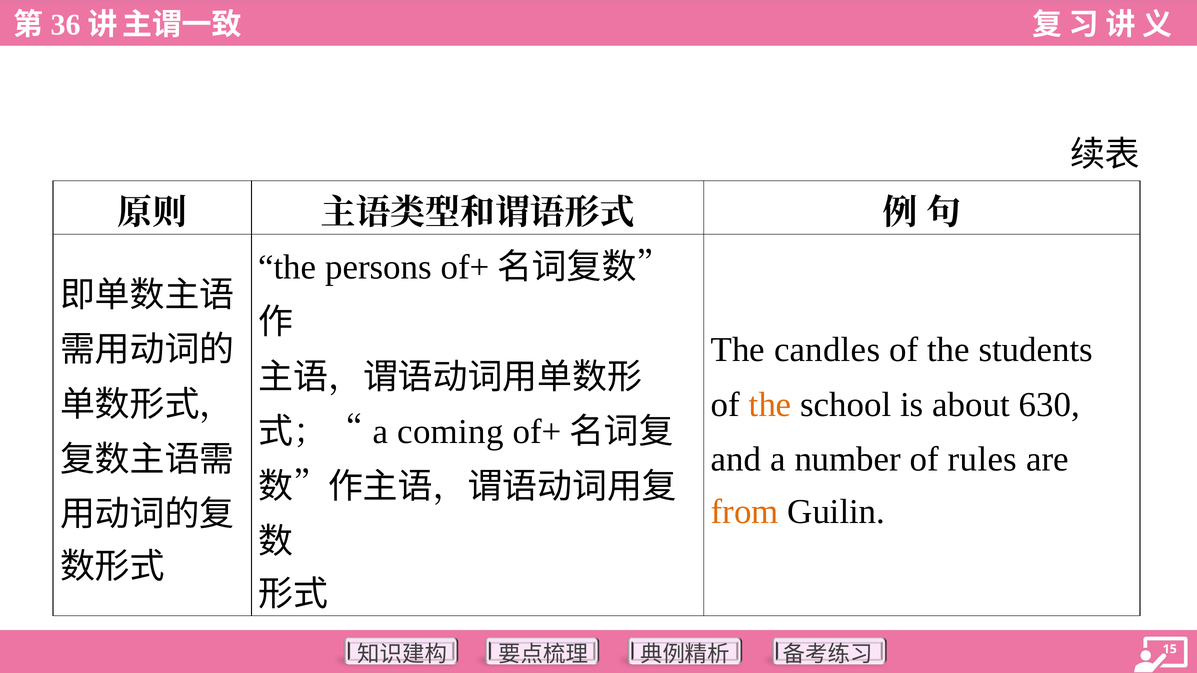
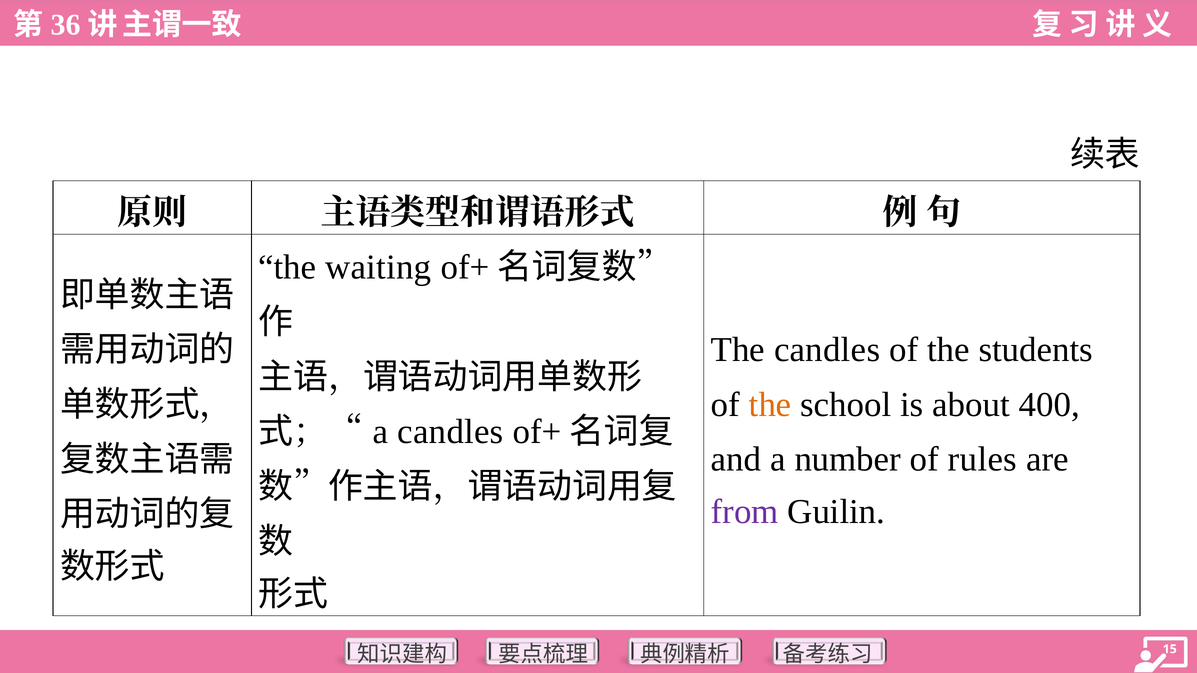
persons: persons -> waiting
630: 630 -> 400
a coming: coming -> candles
from colour: orange -> purple
